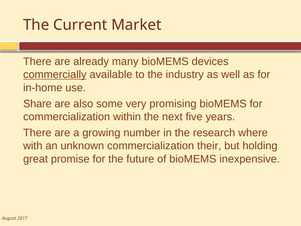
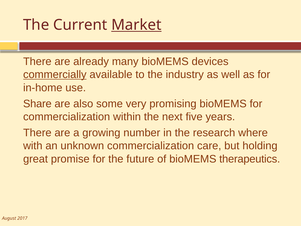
Market underline: none -> present
their: their -> care
inexpensive: inexpensive -> therapeutics
